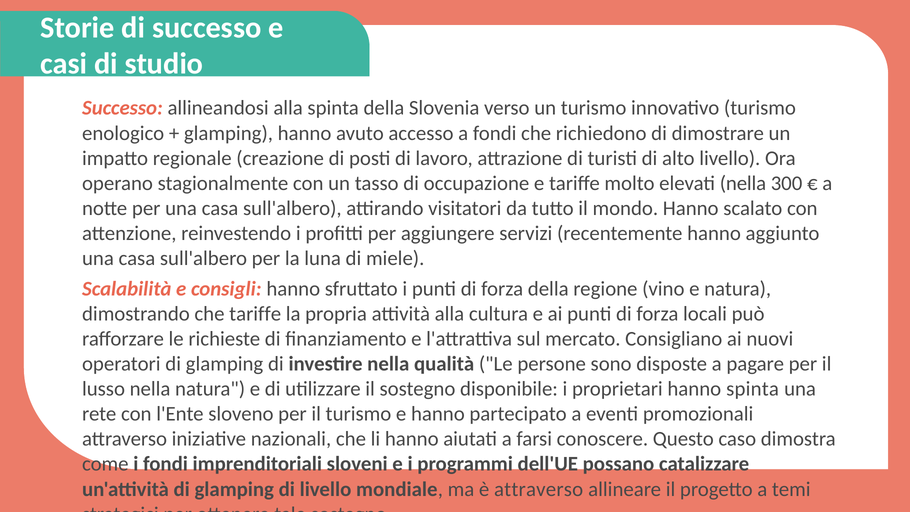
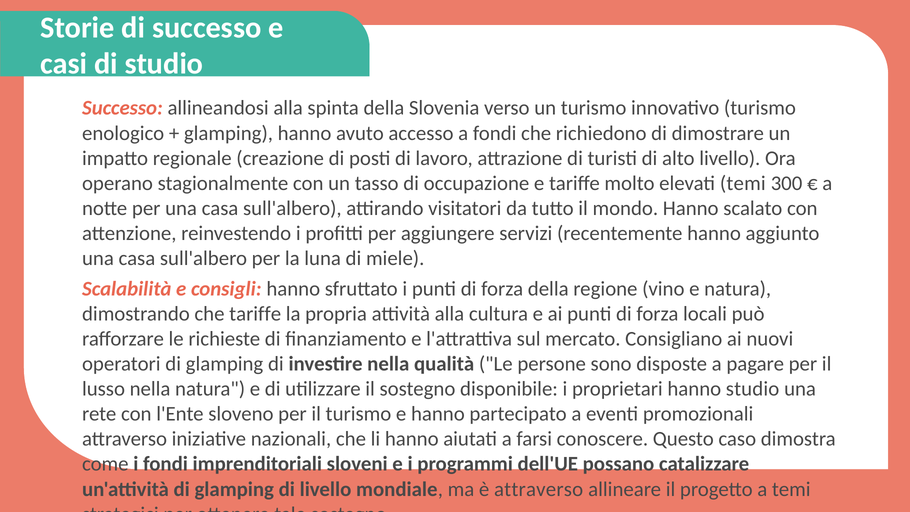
elevati nella: nella -> temi
hanno spinta: spinta -> studio
